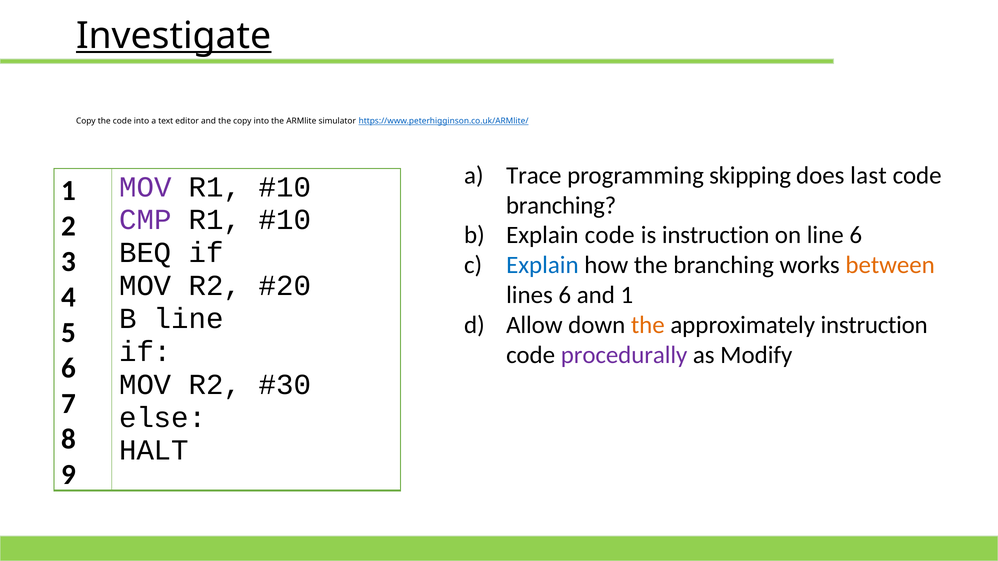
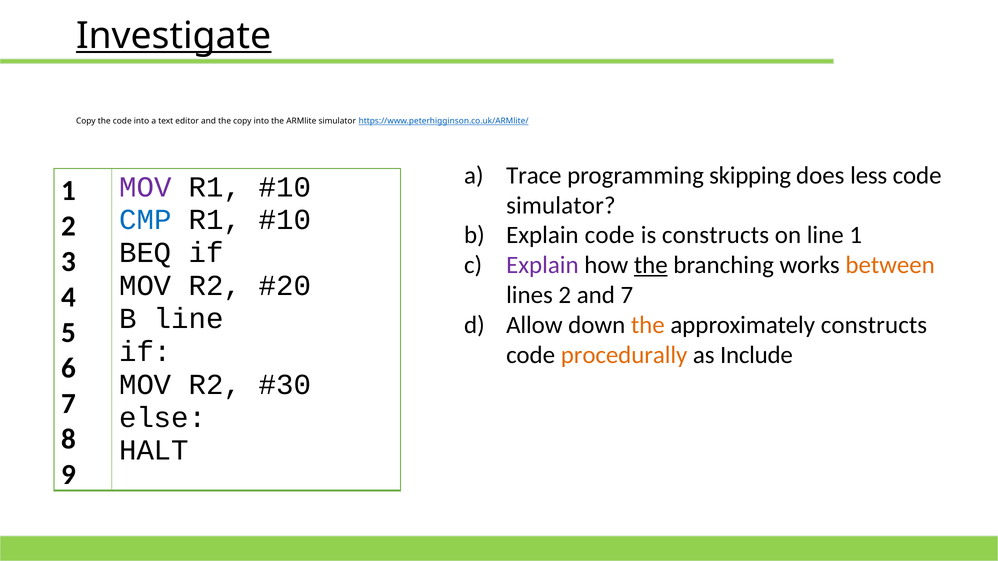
last: last -> less
branching at (561, 205): branching -> simulator
CMP colour: purple -> blue
is instruction: instruction -> constructs
line 6: 6 -> 1
Explain at (542, 265) colour: blue -> purple
the at (651, 265) underline: none -> present
lines 6: 6 -> 2
and 1: 1 -> 7
approximately instruction: instruction -> constructs
procedurally colour: purple -> orange
Modify: Modify -> Include
